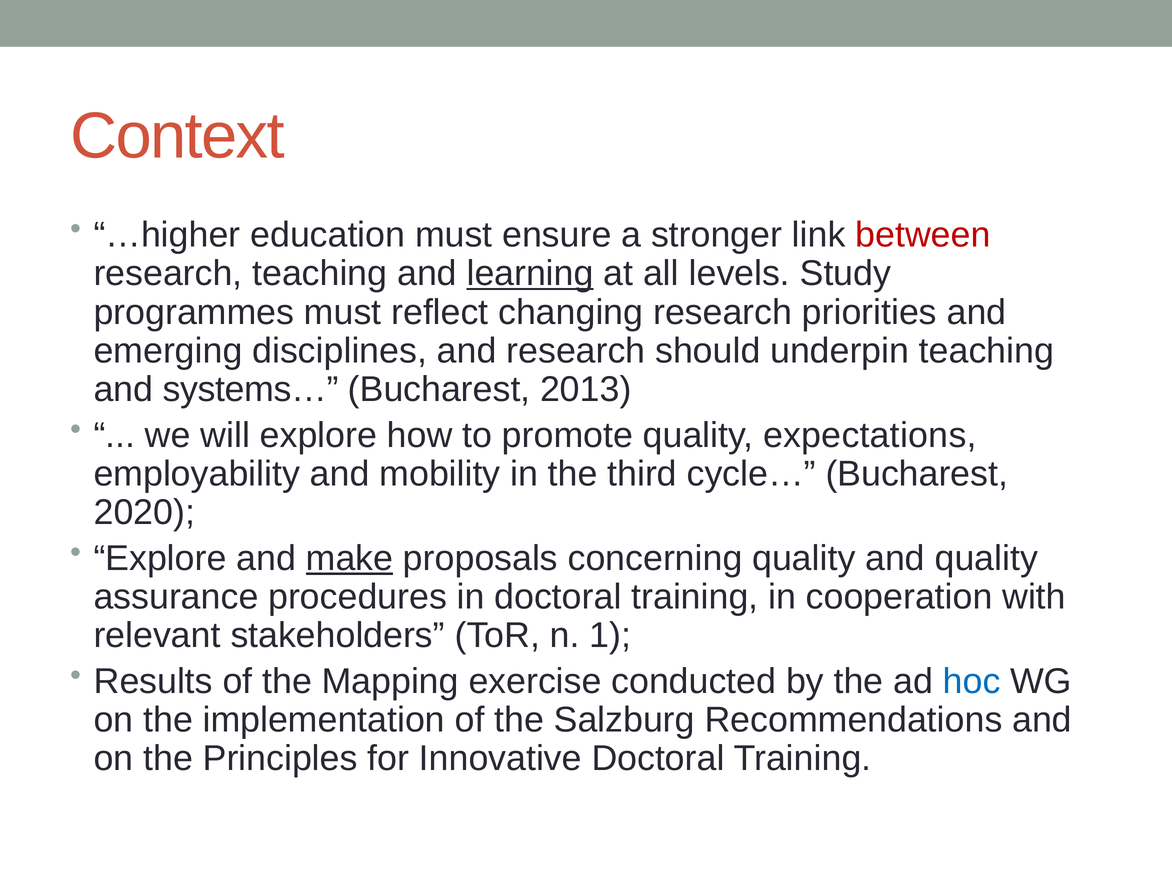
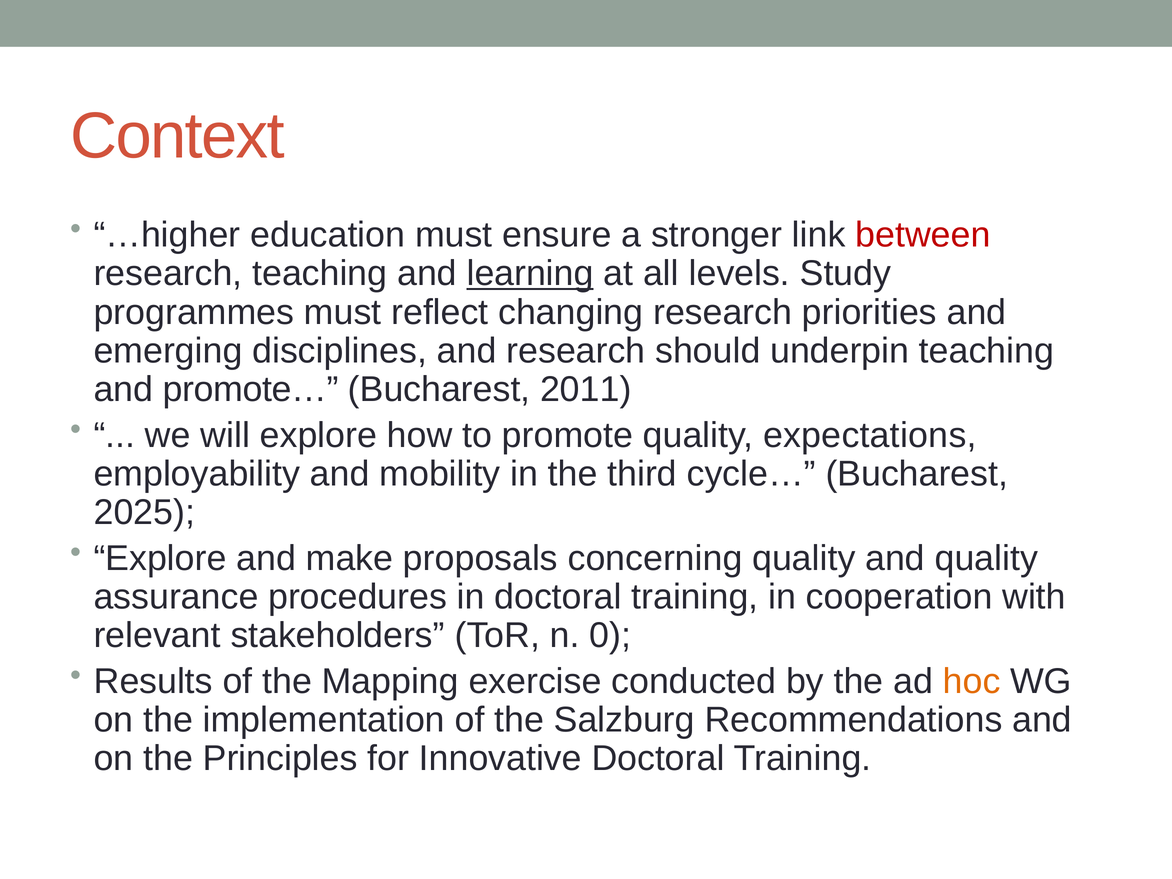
systems…: systems… -> promote…
2013: 2013 -> 2011
2020: 2020 -> 2025
make underline: present -> none
1: 1 -> 0
hoc colour: blue -> orange
